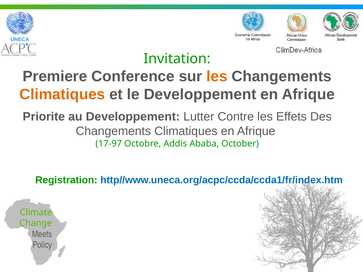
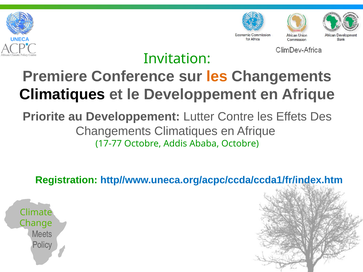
Climatiques at (62, 95) colour: orange -> black
17-97: 17-97 -> 17-77
Ababa October: October -> Octobre
